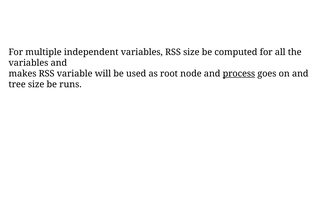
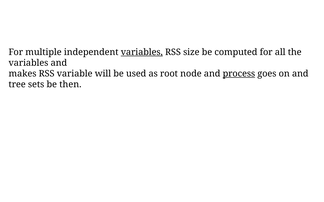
variables at (142, 52) underline: none -> present
tree size: size -> sets
runs: runs -> then
